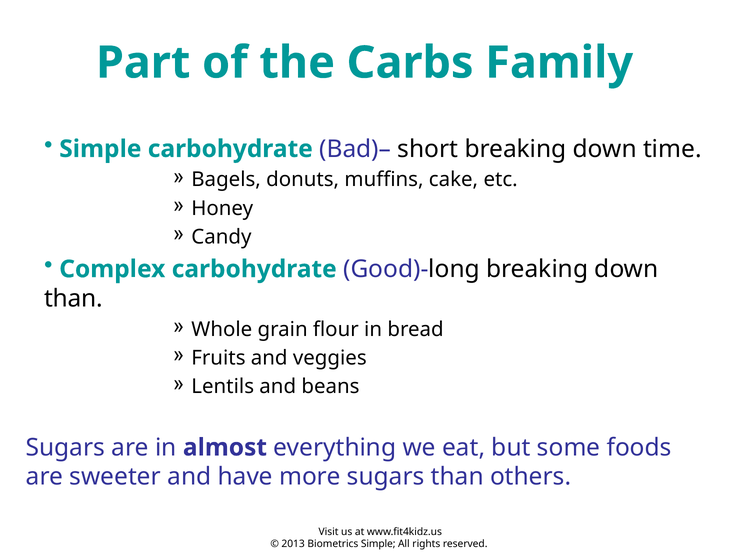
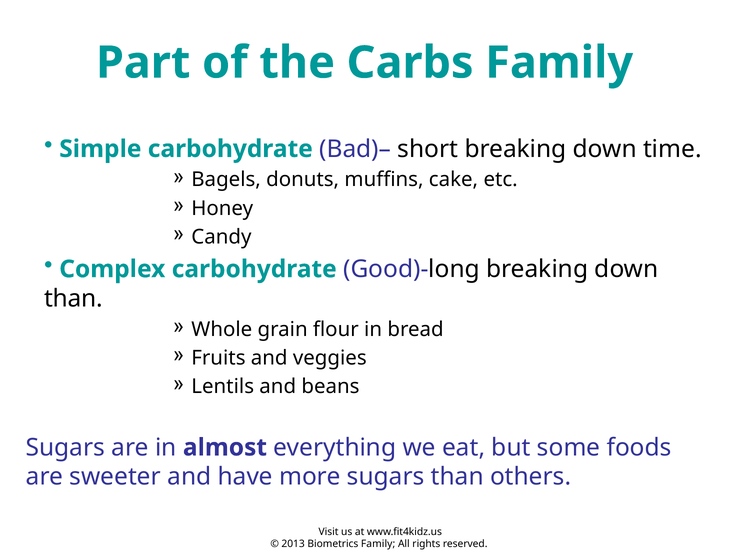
Biometrics Simple: Simple -> Family
